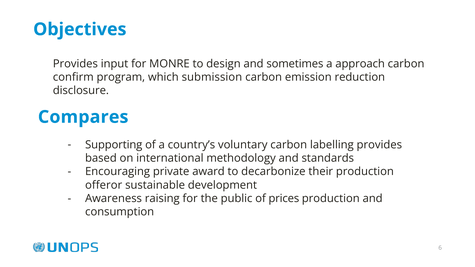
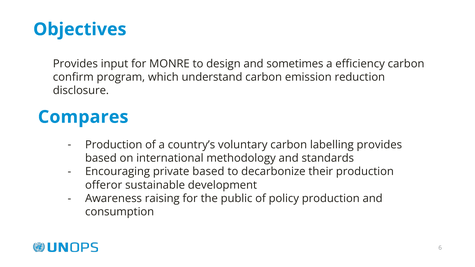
approach: approach -> efficiency
submission: submission -> understand
Supporting at (114, 145): Supporting -> Production
private award: award -> based
prices: prices -> policy
